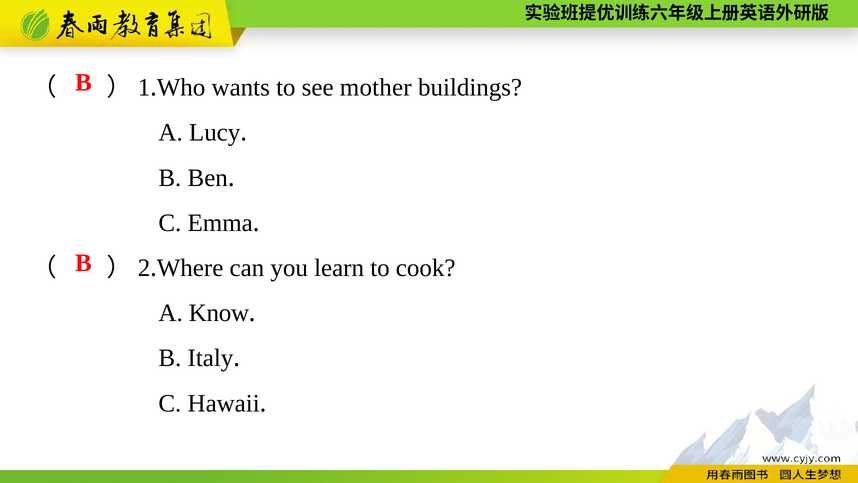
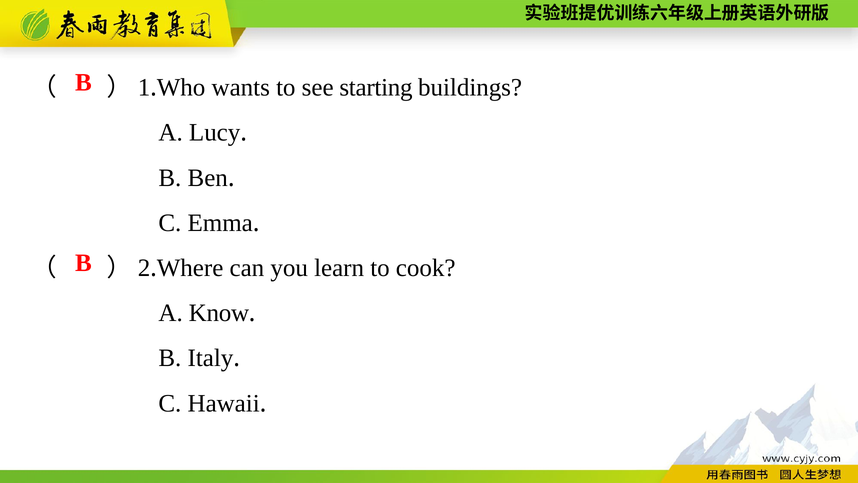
mother: mother -> starting
